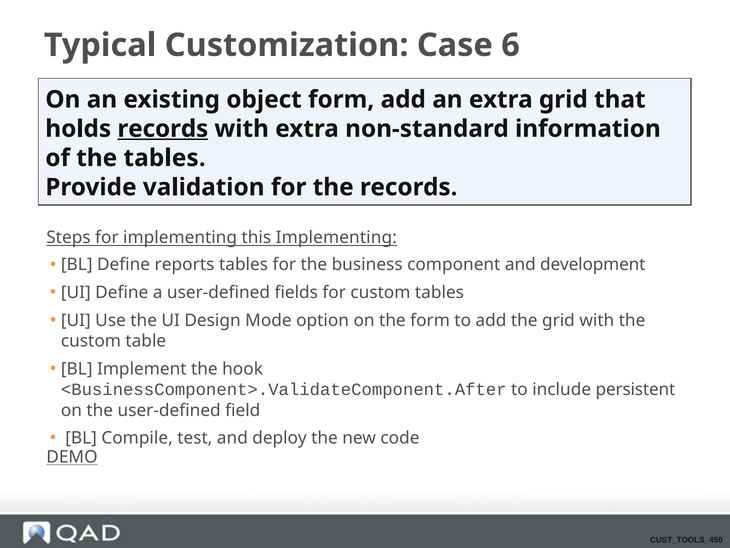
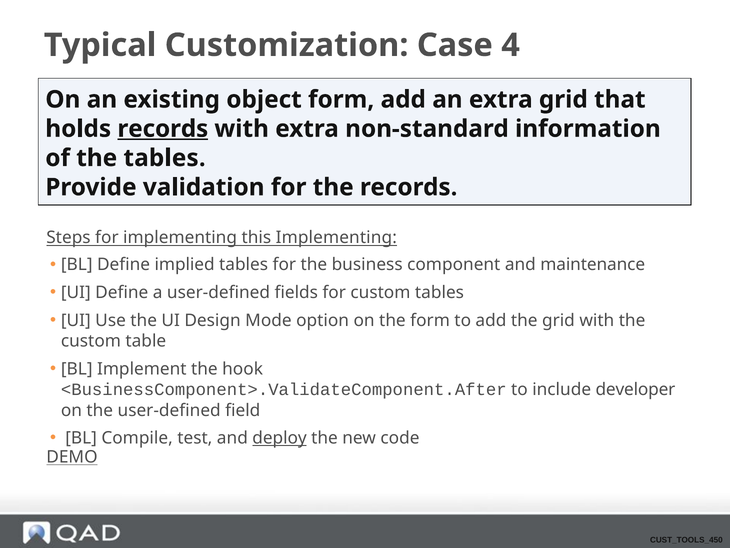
6: 6 -> 4
reports: reports -> implied
development: development -> maintenance
persistent: persistent -> developer
deploy underline: none -> present
